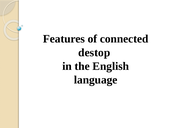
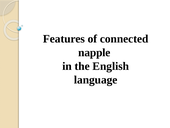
destop: destop -> napple
